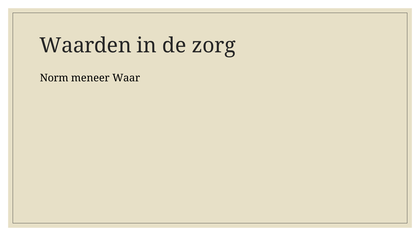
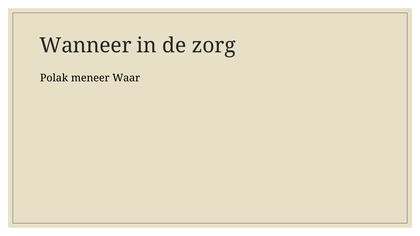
Waarden: Waarden -> Wanneer
Norm: Norm -> Polak
